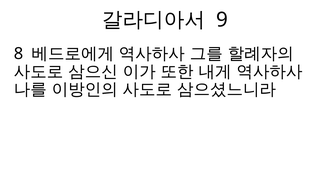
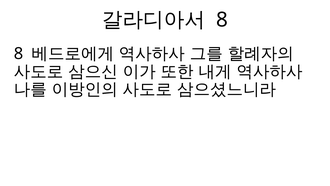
9 at (222, 20): 9 -> 8
